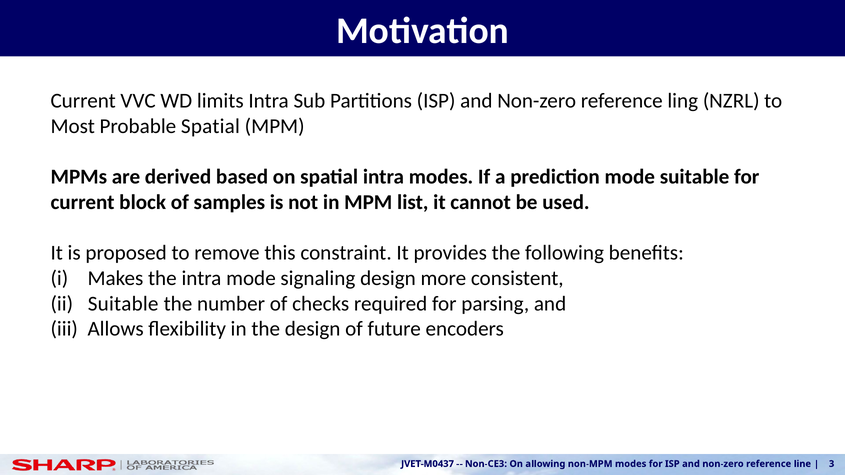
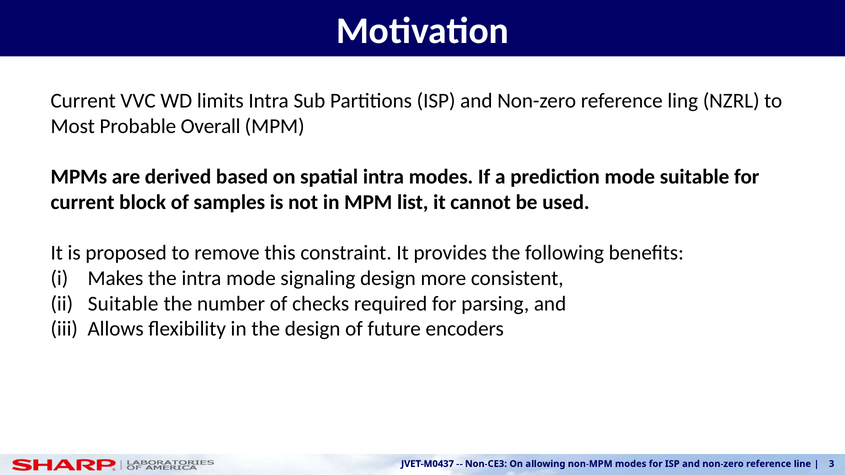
Probable Spatial: Spatial -> Overall
